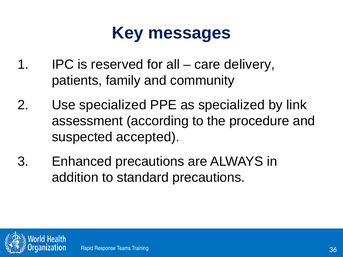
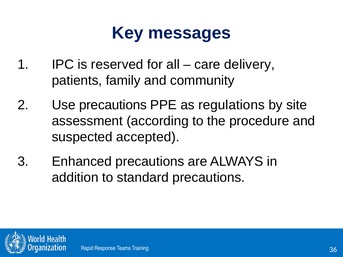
Use specialized: specialized -> precautions
as specialized: specialized -> regulations
link: link -> site
